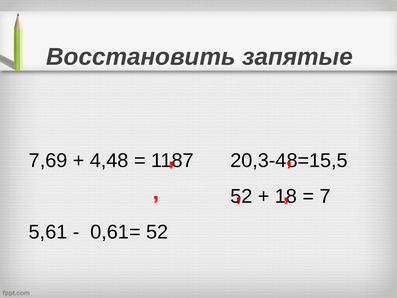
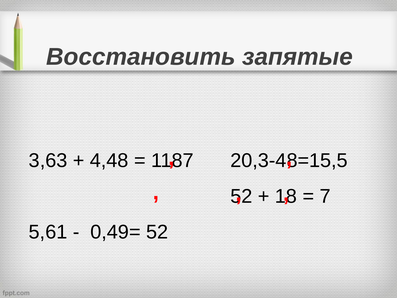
7,69: 7,69 -> 3,63
0,61=: 0,61= -> 0,49=
